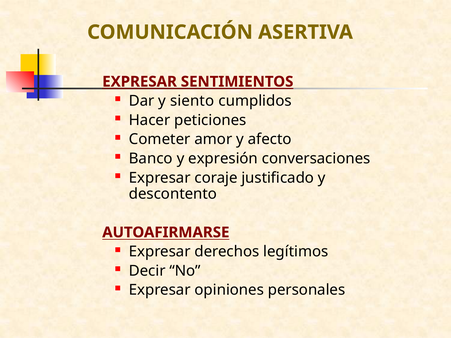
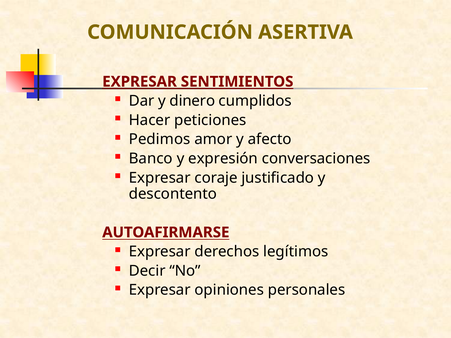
siento: siento -> dinero
Cometer: Cometer -> Pedimos
